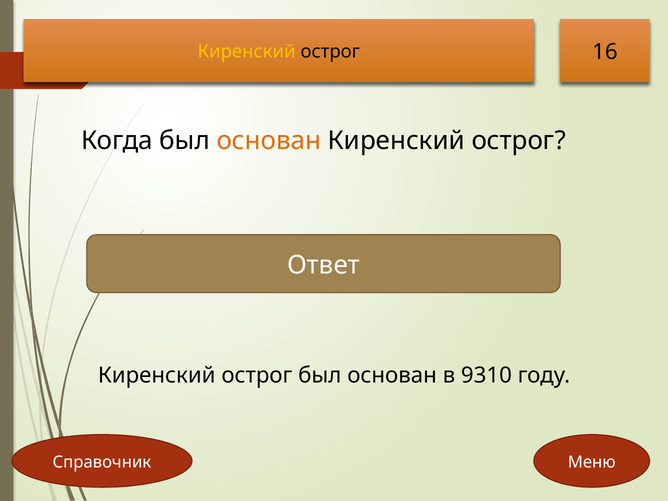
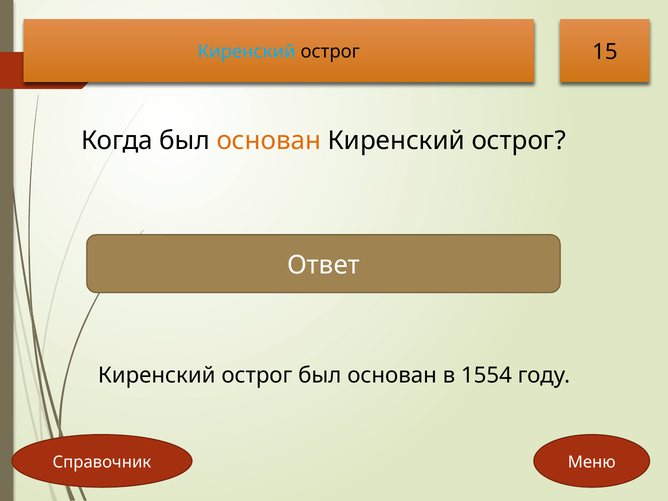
Киренский at (247, 52) colour: yellow -> light blue
16: 16 -> 15
9310: 9310 -> 1554
